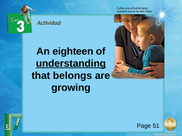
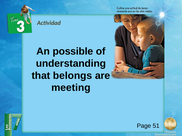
eighteen: eighteen -> possible
understanding underline: present -> none
growing: growing -> meeting
